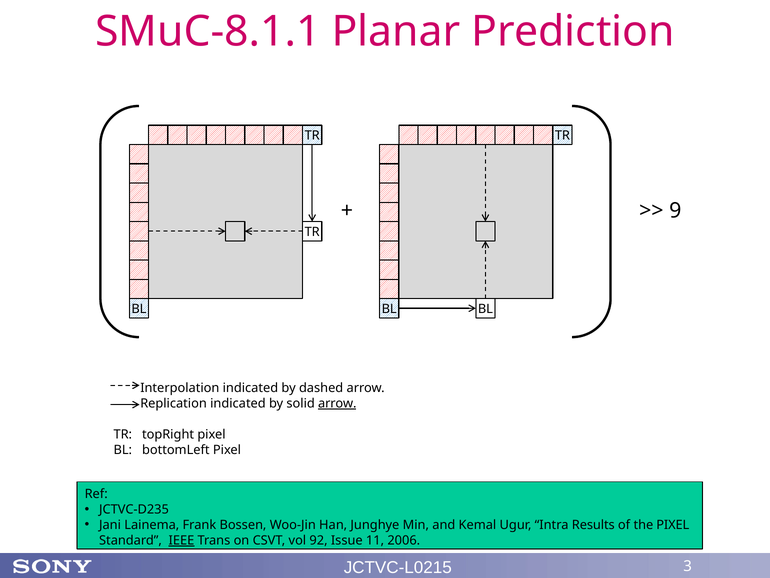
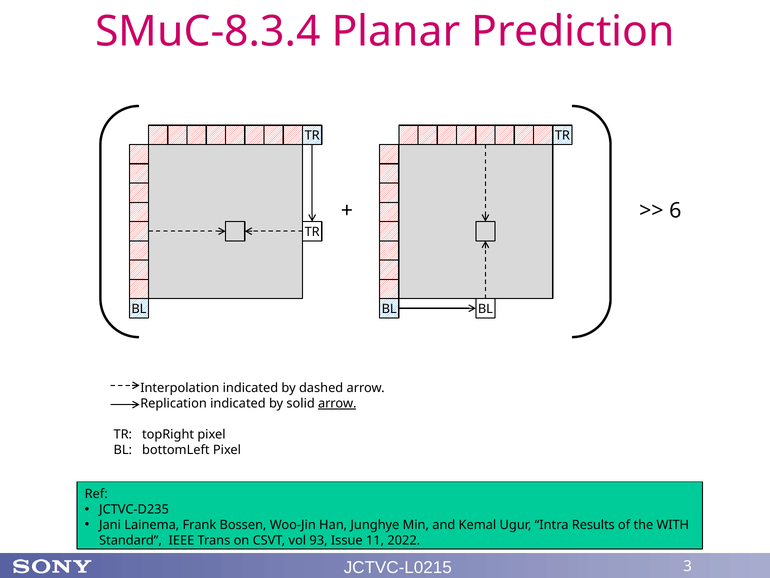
SMuC-8.1.1: SMuC-8.1.1 -> SMuC-8.3.4
9: 9 -> 6
the PIXEL: PIXEL -> WITH
IEEE underline: present -> none
92: 92 -> 93
2006: 2006 -> 2022
